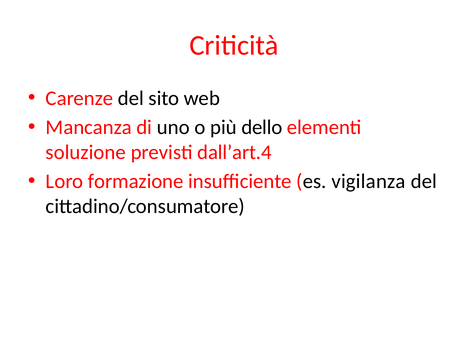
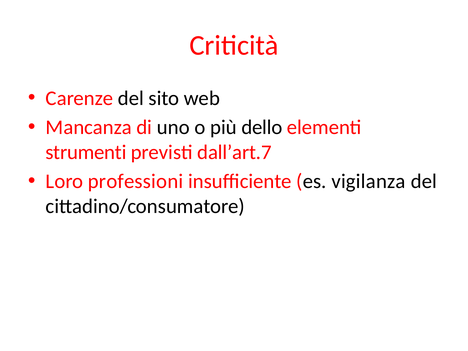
soluzione: soluzione -> strumenti
dall’art.4: dall’art.4 -> dall’art.7
formazione: formazione -> professioni
